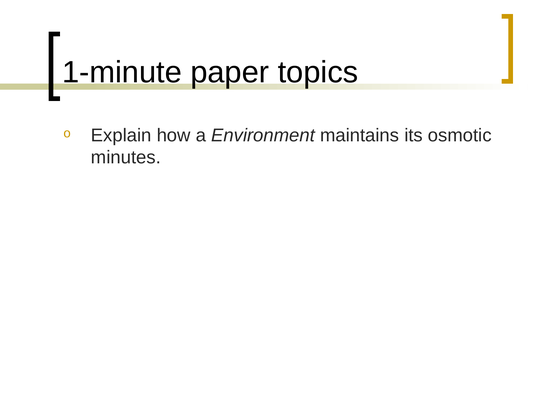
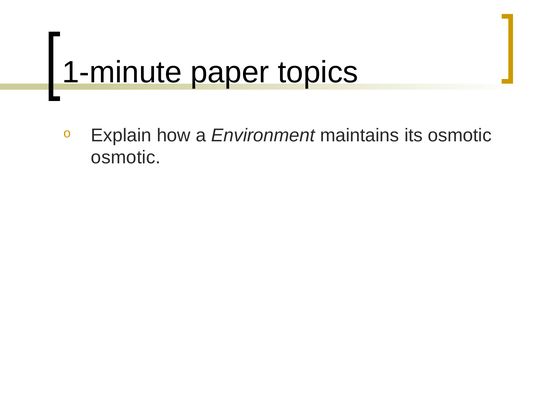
minutes at (126, 158): minutes -> osmotic
